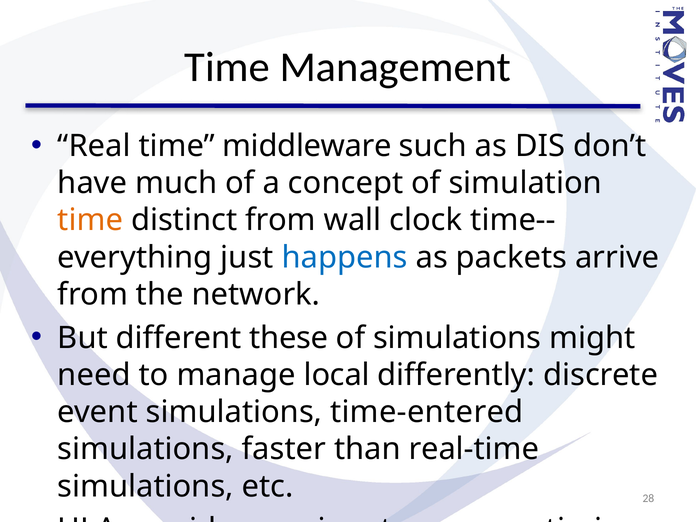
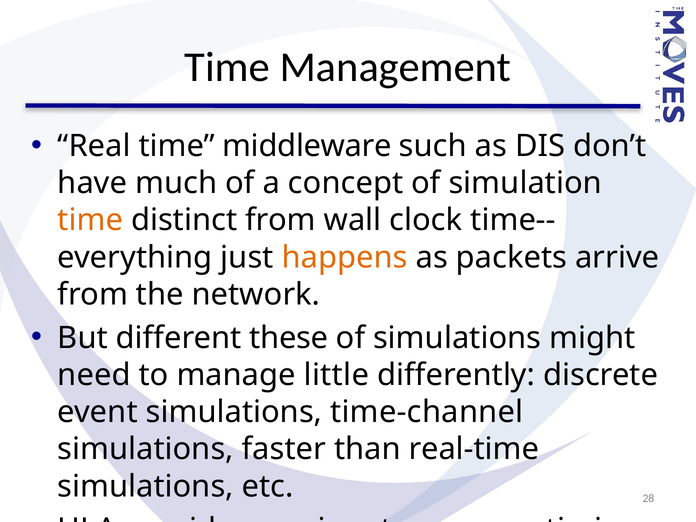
happens colour: blue -> orange
local: local -> little
time-entered: time-entered -> time-channel
